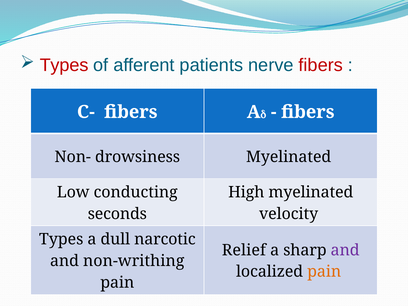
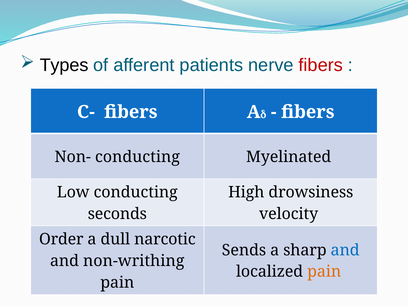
Types at (64, 65) colour: red -> black
Non- drowsiness: drowsiness -> conducting
High myelinated: myelinated -> drowsiness
Types at (61, 239): Types -> Order
Relief: Relief -> Sends
and at (345, 250) colour: purple -> blue
